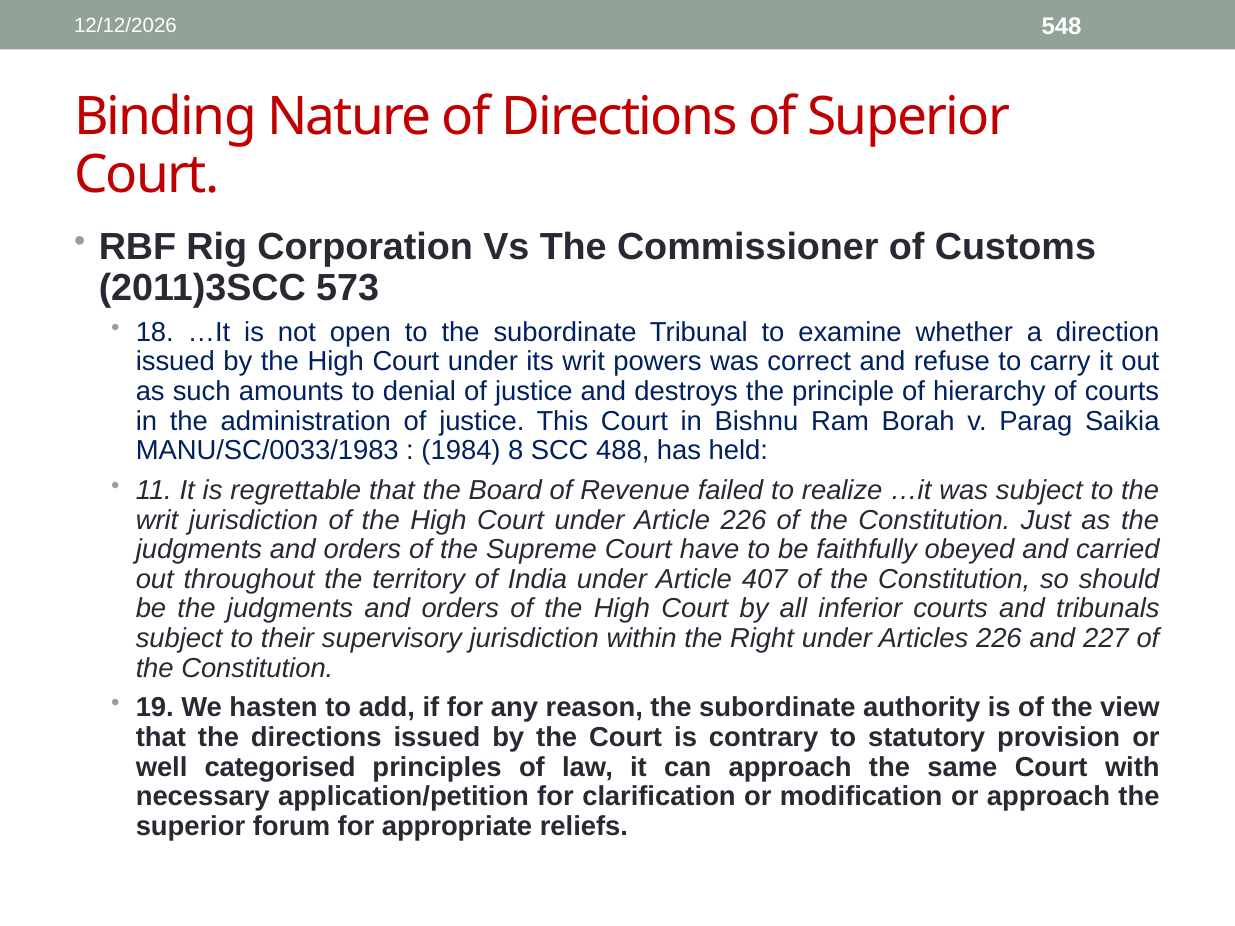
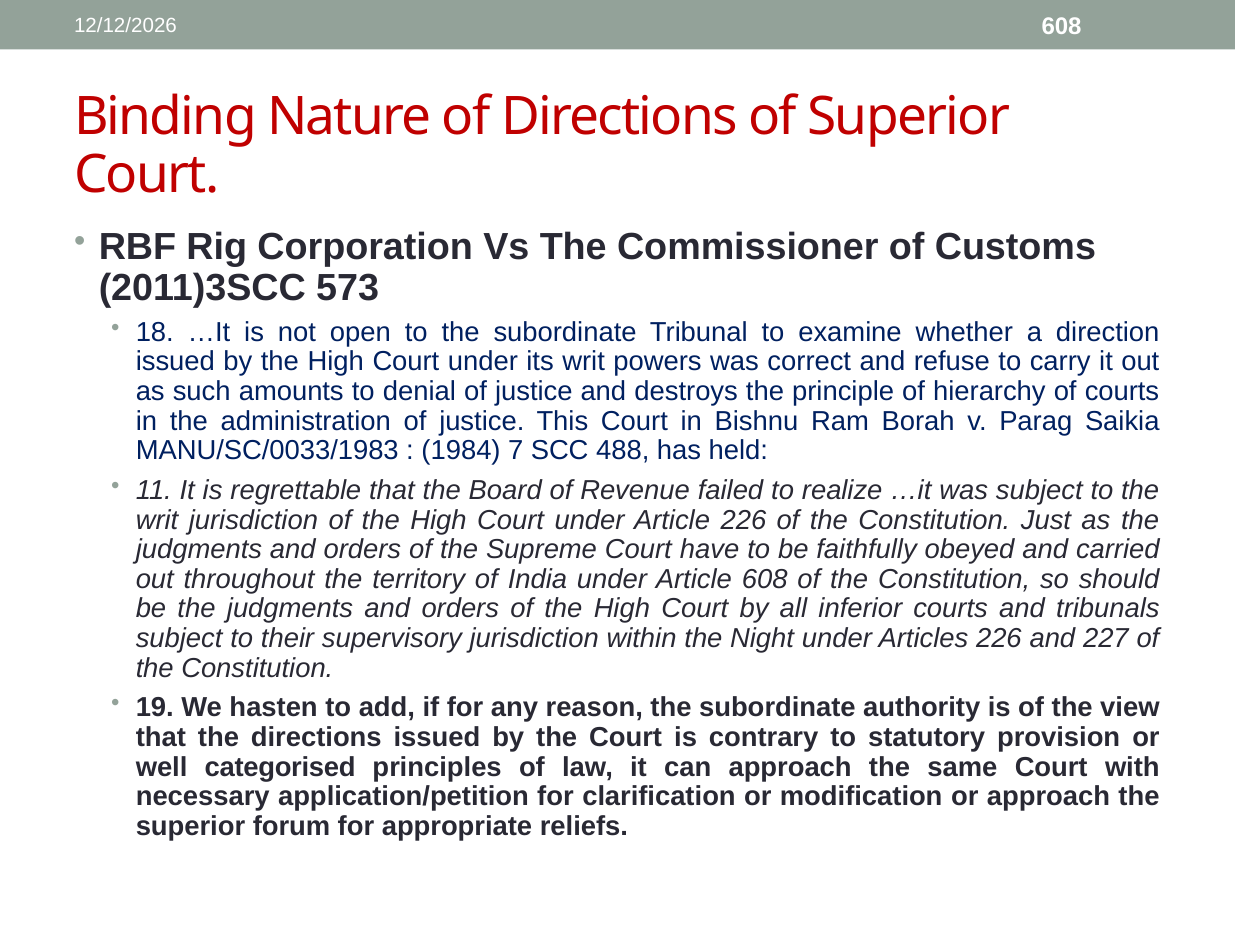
548 at (1062, 26): 548 -> 608
8: 8 -> 7
Article 407: 407 -> 608
Right: Right -> Night
